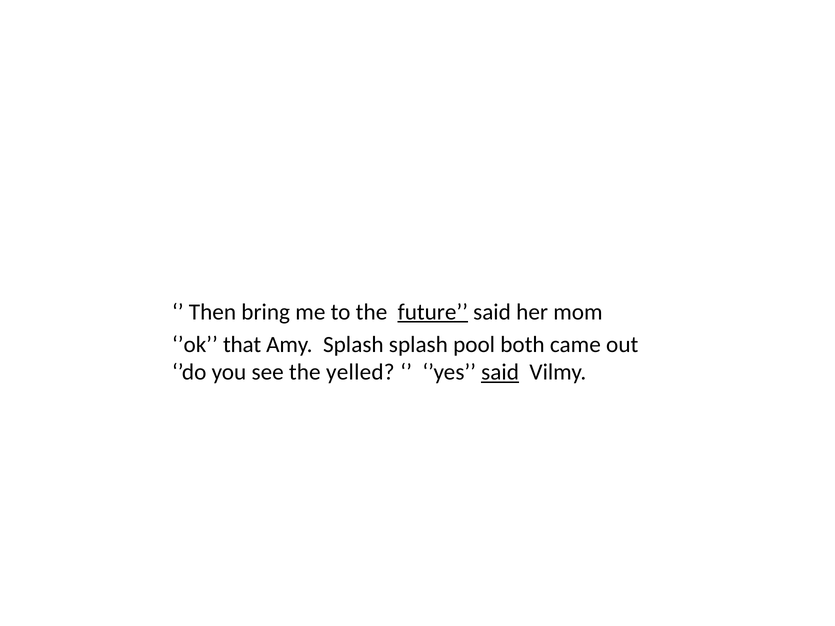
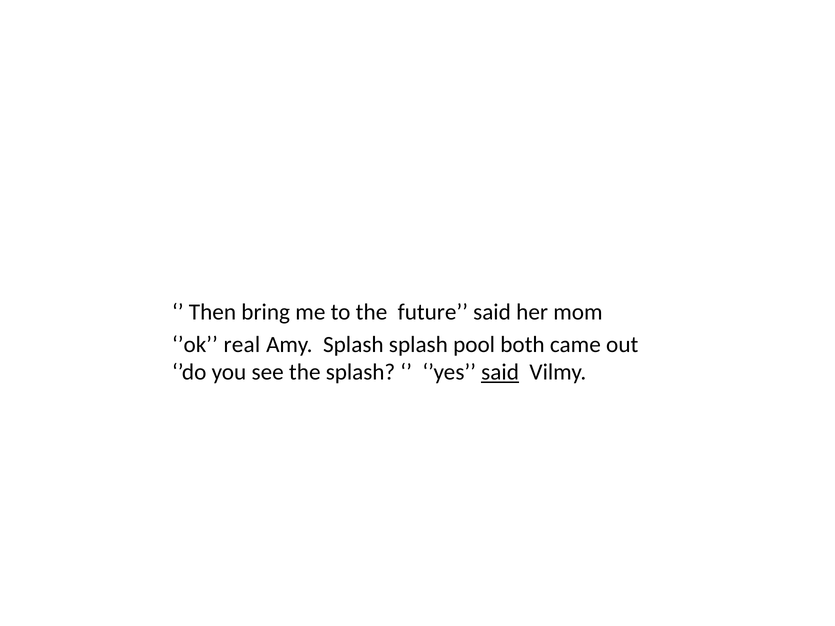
future underline: present -> none
that: that -> real
the yelled: yelled -> splash
